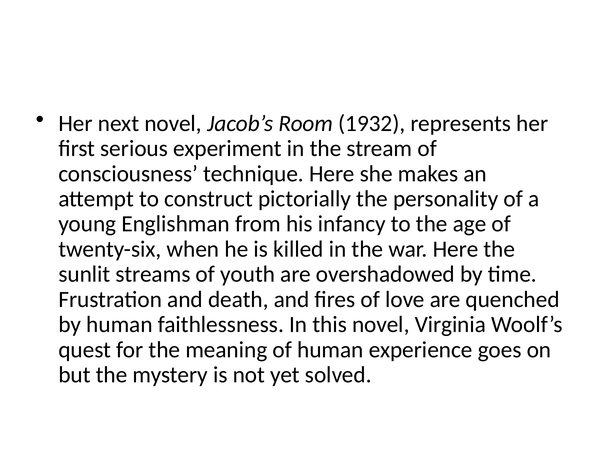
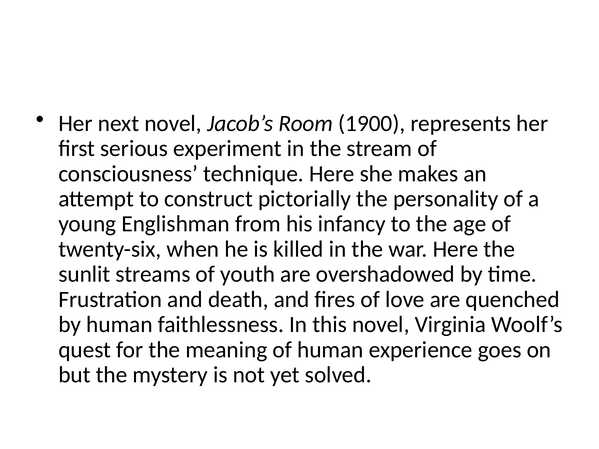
1932: 1932 -> 1900
